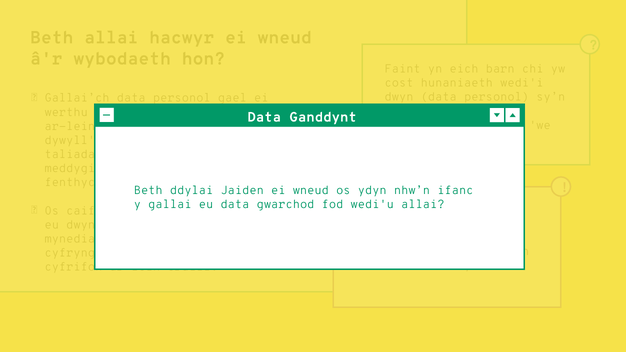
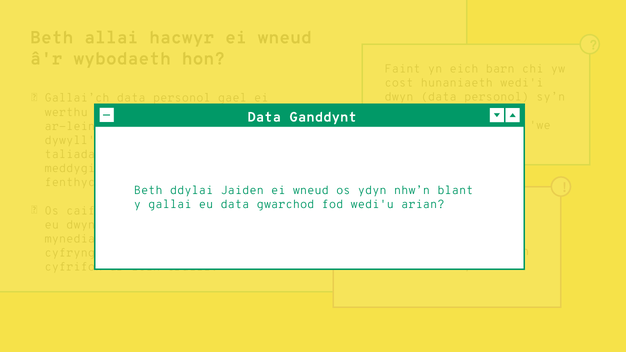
ifanc: ifanc -> blant
wedi'u allai: allai -> arian
